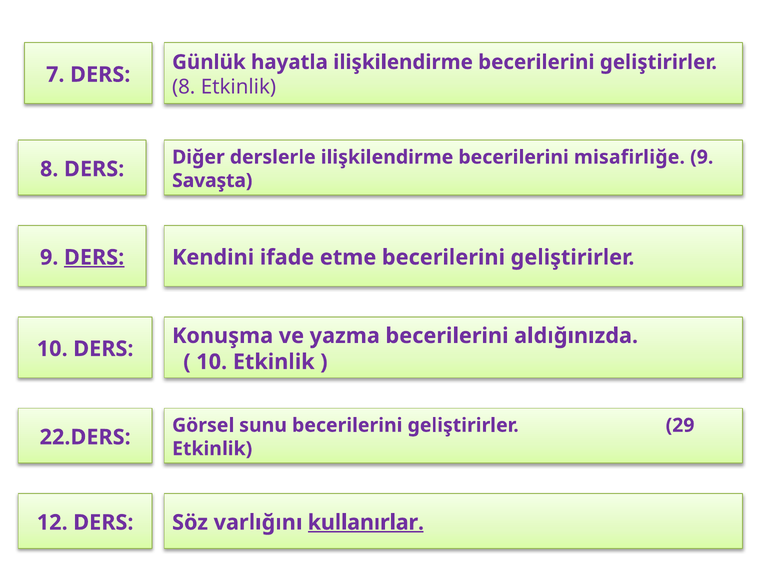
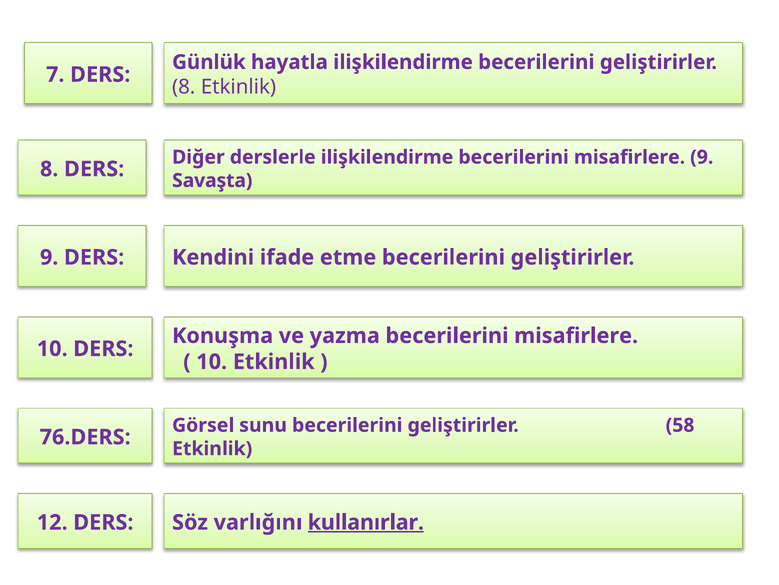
ilişkilendirme becerilerini misafirliğe: misafirliğe -> misafirlere
DERS at (94, 257) underline: present -> none
yazma becerilerini aldığınızda: aldığınızda -> misafirlere
29: 29 -> 58
22.DERS: 22.DERS -> 76.DERS
